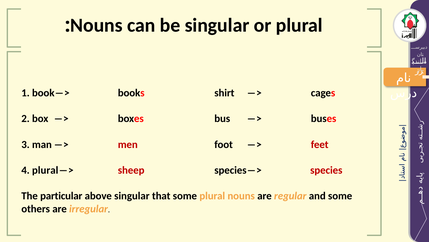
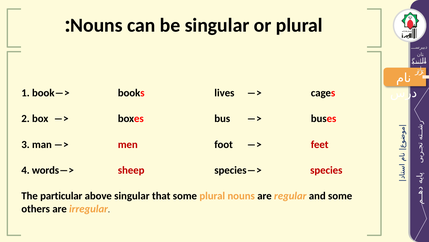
shirt: shirt -> lives
plural―>: plural―> -> words―>
